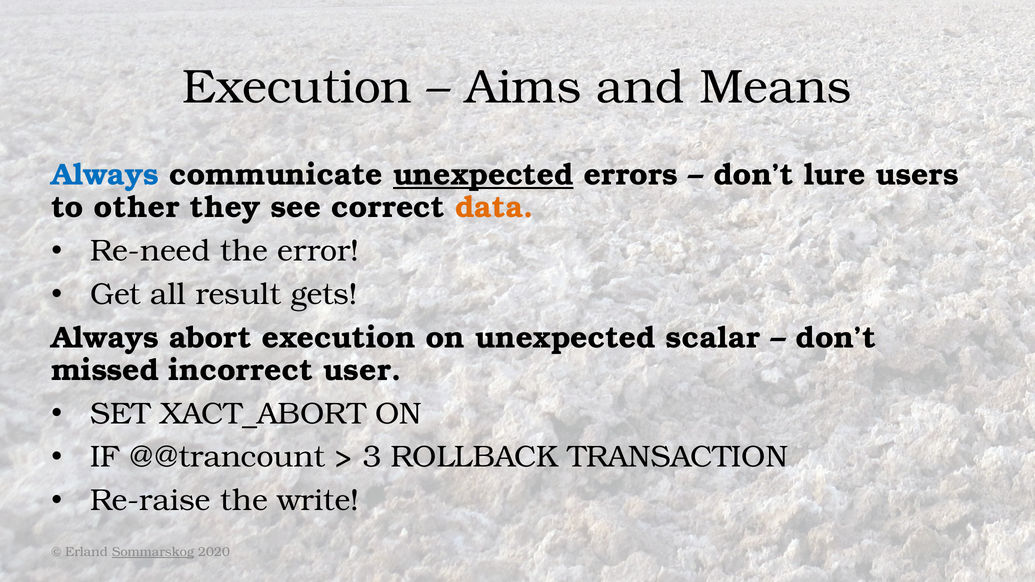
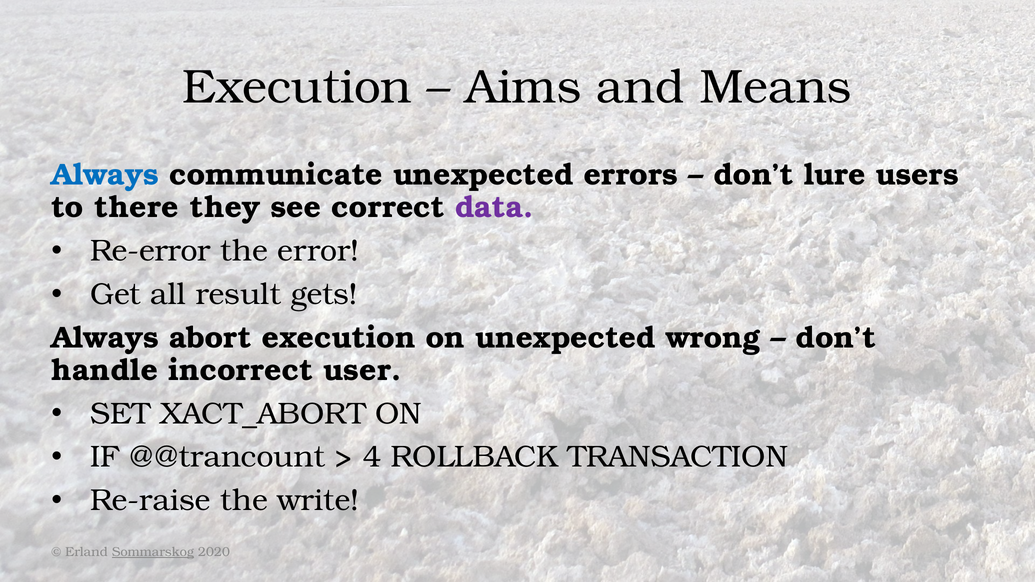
unexpected at (483, 175) underline: present -> none
other: other -> there
data colour: orange -> purple
Re-need: Re-need -> Re-error
scalar: scalar -> wrong
missed: missed -> handle
3: 3 -> 4
